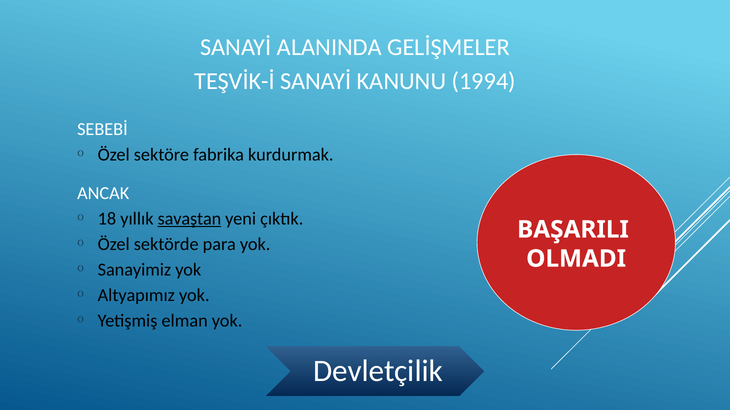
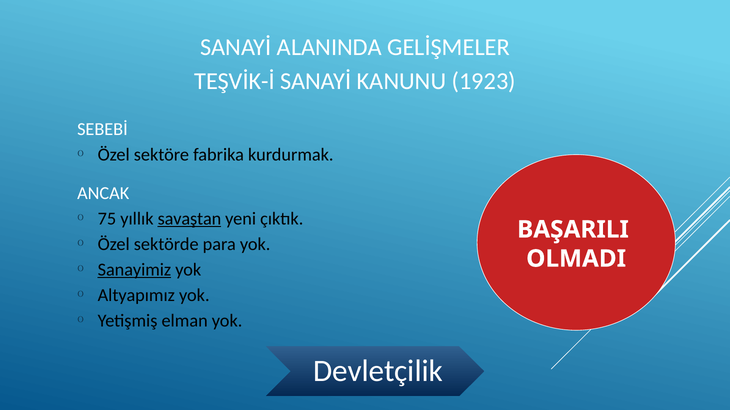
1994: 1994 -> 1923
18: 18 -> 75
Sanayimiz underline: none -> present
